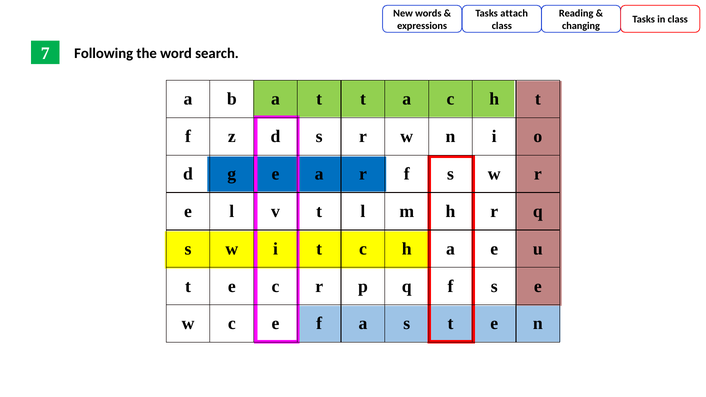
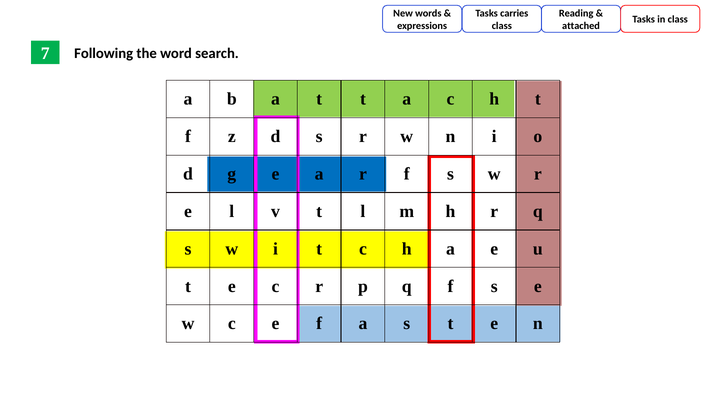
attach: attach -> carries
changing: changing -> attached
